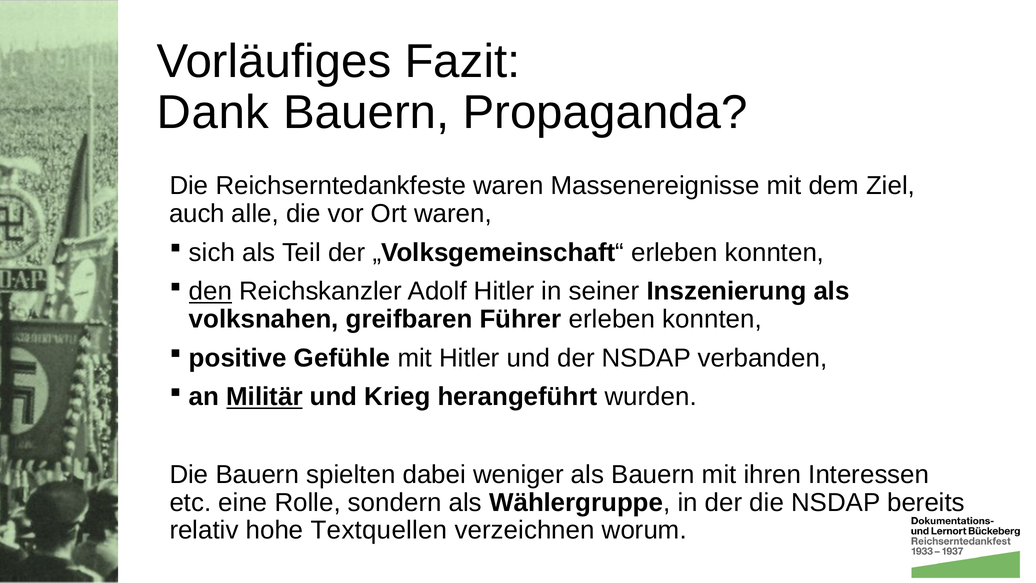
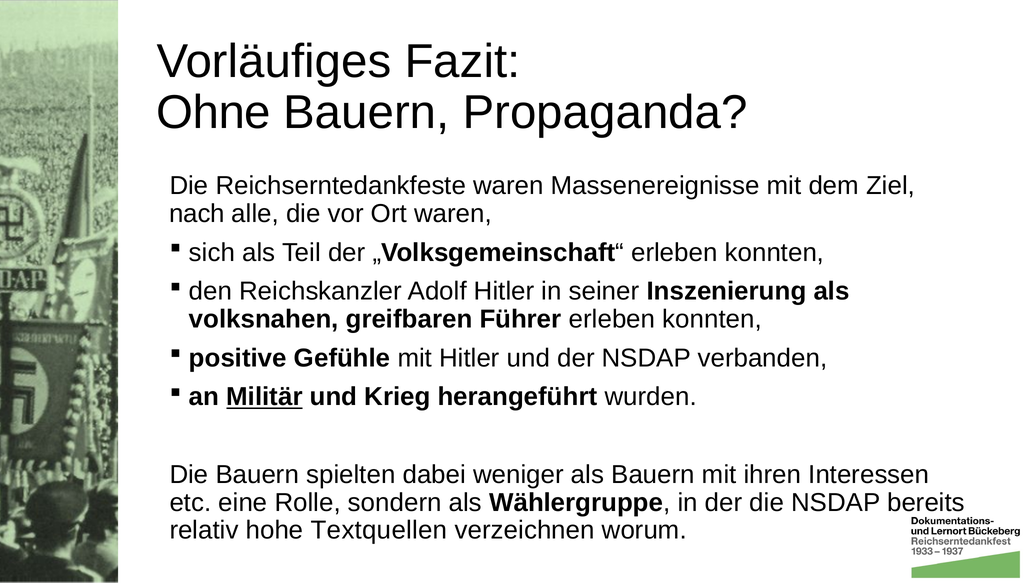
Dank: Dank -> Ohne
auch: auch -> nach
den underline: present -> none
